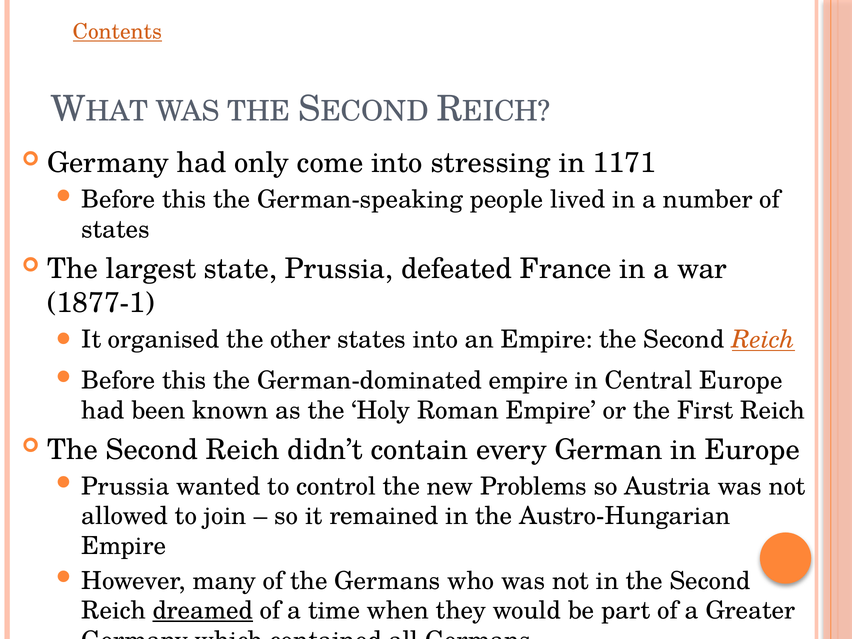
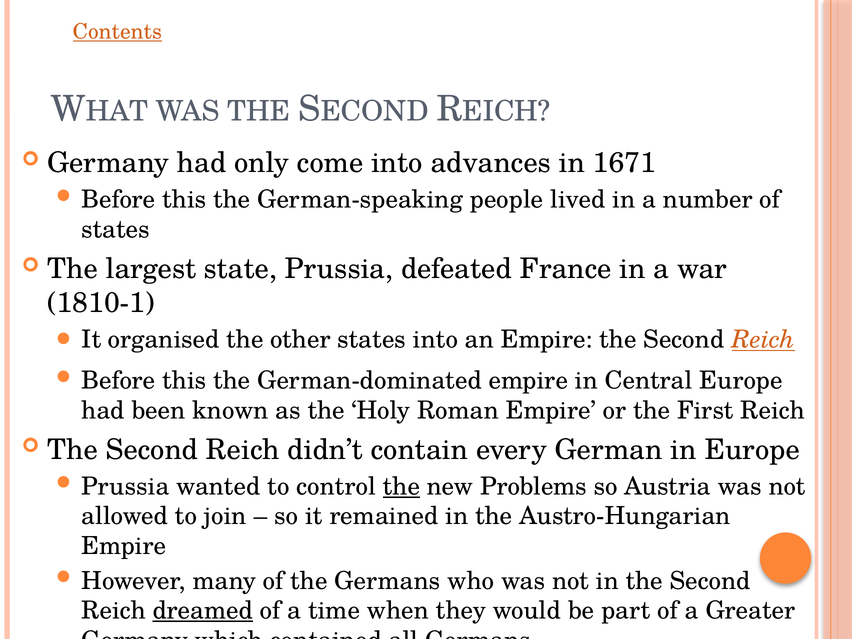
stressing: stressing -> advances
1171: 1171 -> 1671
1877-1: 1877-1 -> 1810-1
the at (401, 486) underline: none -> present
